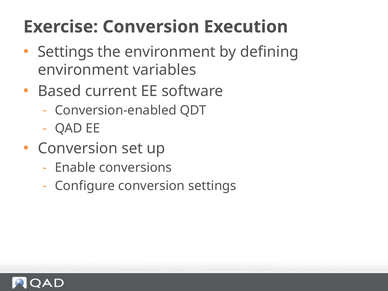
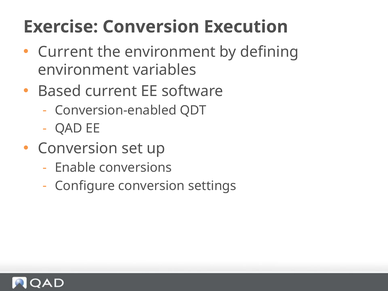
Settings at (66, 52): Settings -> Current
